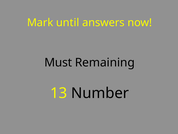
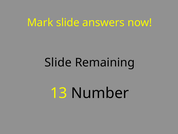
Mark until: until -> slide
Must at (58, 62): Must -> Slide
